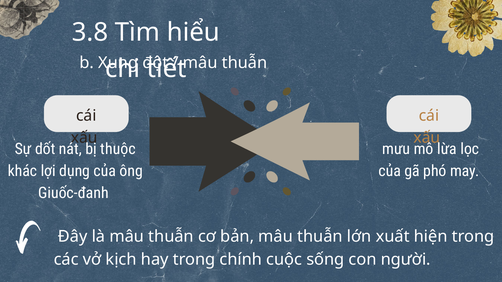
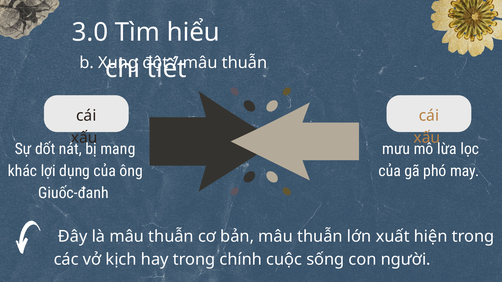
3.8: 3.8 -> 3.0
thuộc: thuộc -> mang
